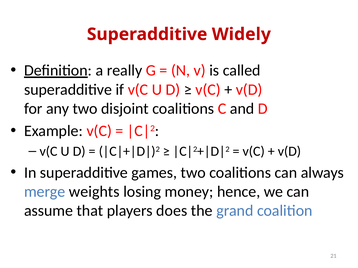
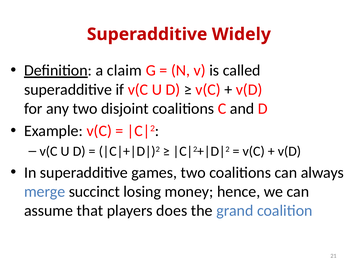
really: really -> claim
weights: weights -> succinct
